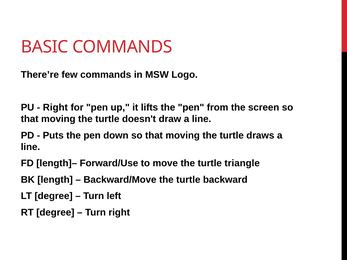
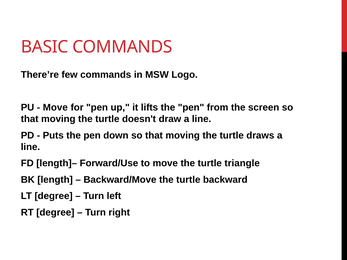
Right at (55, 107): Right -> Move
